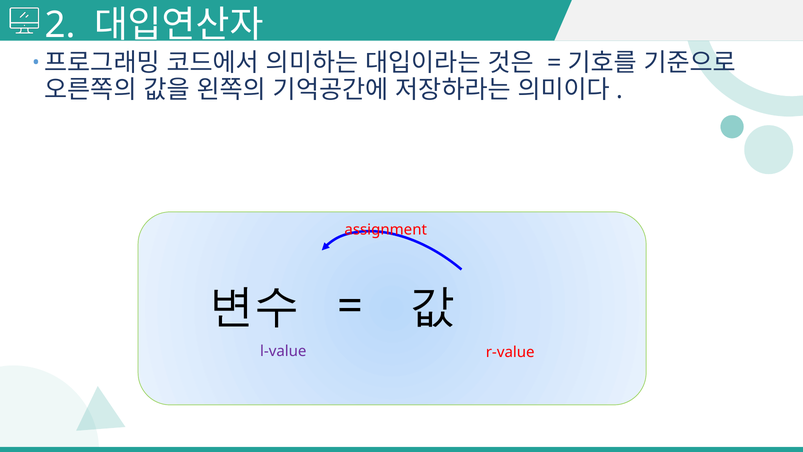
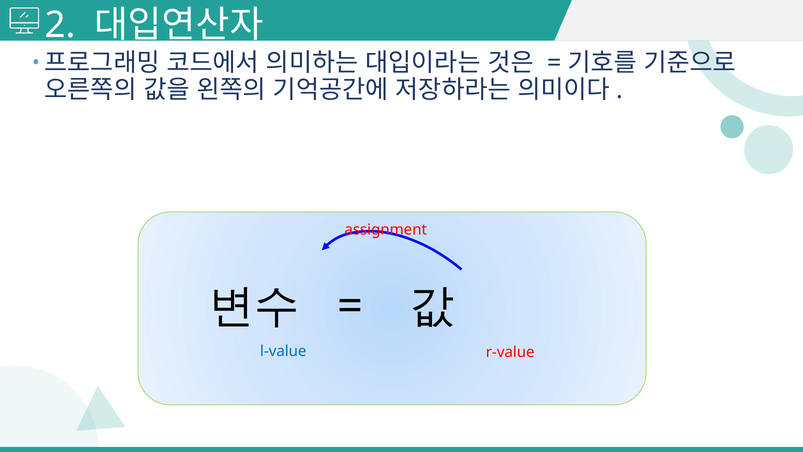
l-value colour: purple -> blue
